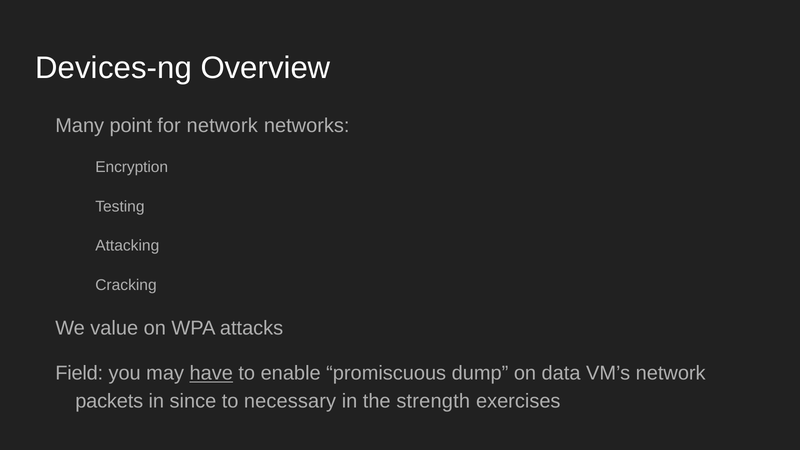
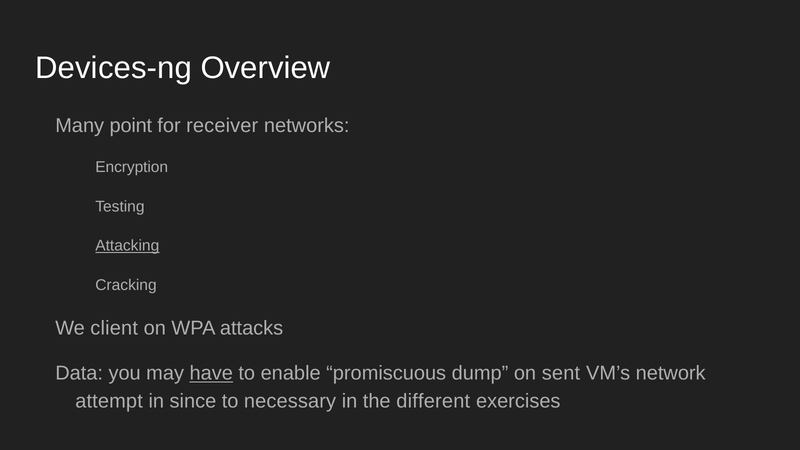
for network: network -> receiver
Attacking underline: none -> present
value: value -> client
Field: Field -> Data
data: data -> sent
packets: packets -> attempt
strength: strength -> different
